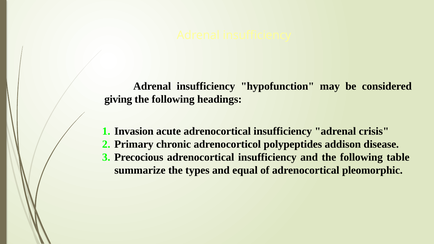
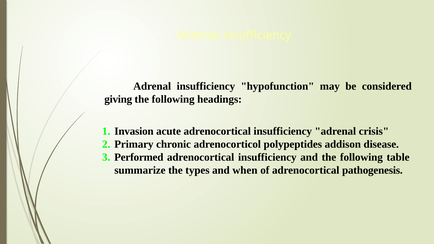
Precocious: Precocious -> Performed
equal: equal -> when
pleomorphic: pleomorphic -> pathogenesis
